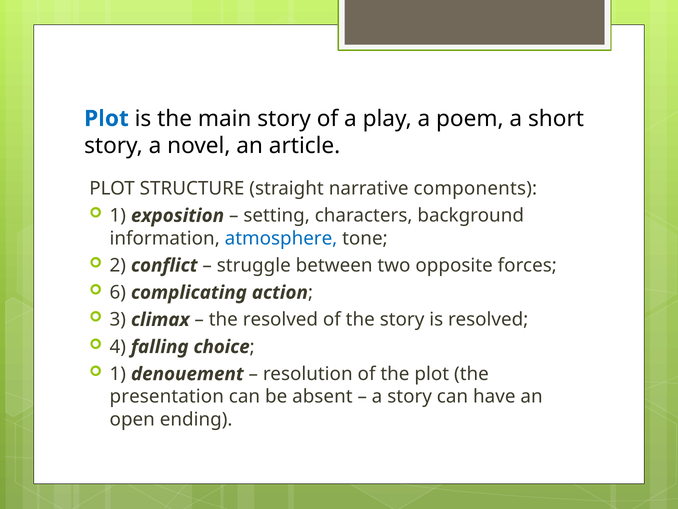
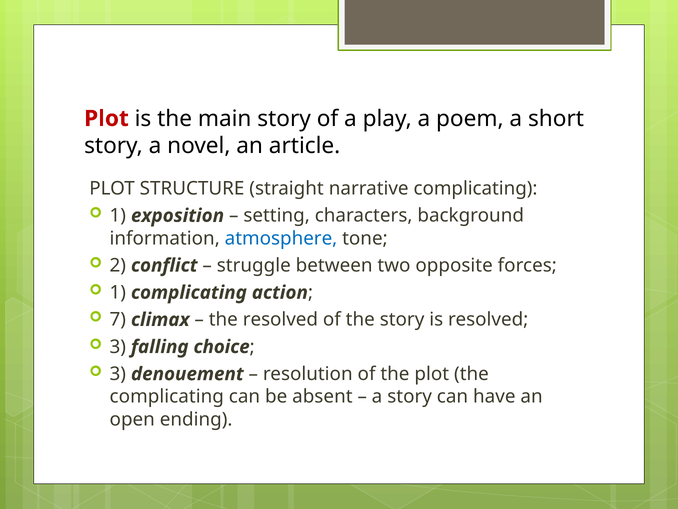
Plot at (106, 118) colour: blue -> red
narrative components: components -> complicating
6 at (118, 292): 6 -> 1
3: 3 -> 7
4 at (118, 347): 4 -> 3
1 at (118, 374): 1 -> 3
presentation at (167, 396): presentation -> complicating
